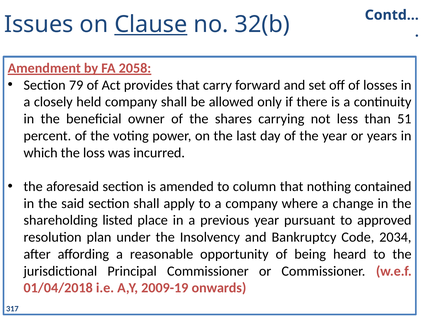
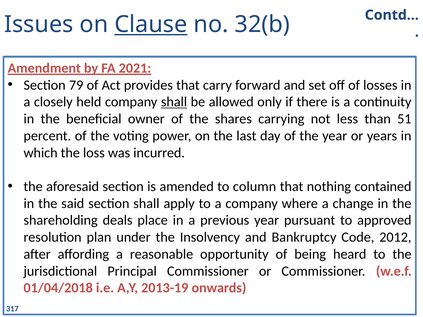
2058: 2058 -> 2021
shall at (174, 102) underline: none -> present
listed: listed -> deals
2034: 2034 -> 2012
2009-19: 2009-19 -> 2013-19
